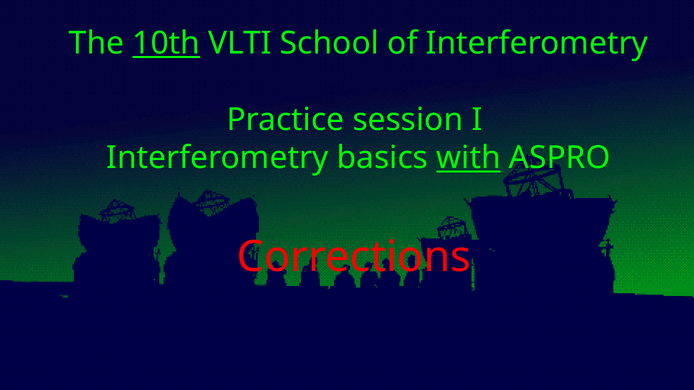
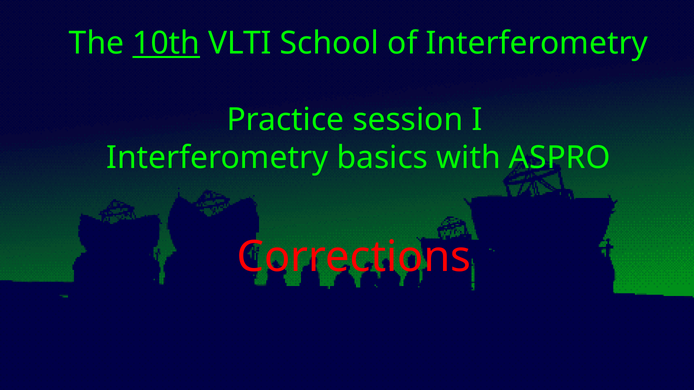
with underline: present -> none
